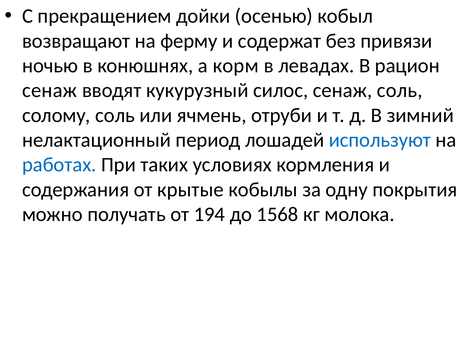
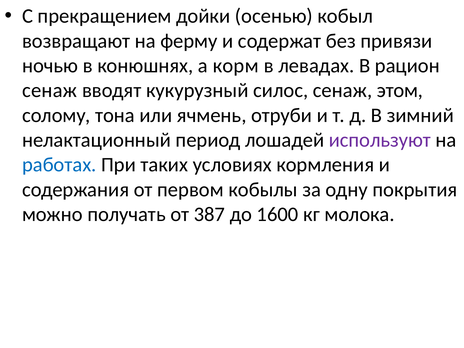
сенаж соль: соль -> этом
солому соль: соль -> тона
используют colour: blue -> purple
крытые: крытые -> первом
194: 194 -> 387
1568: 1568 -> 1600
